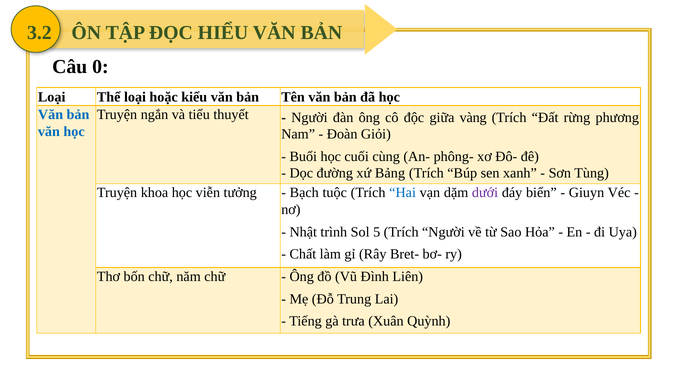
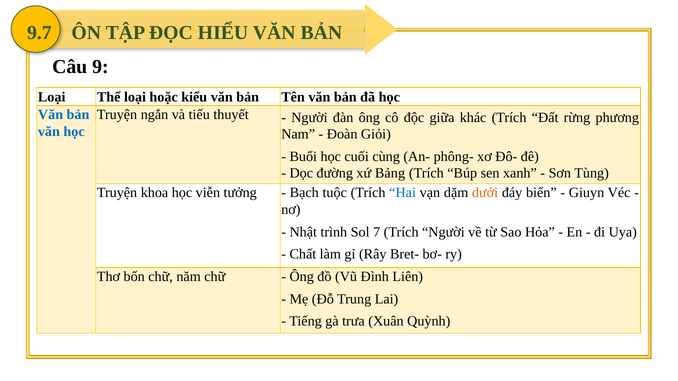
3.2: 3.2 -> 9.7
0: 0 -> 9
vàng: vàng -> khác
dưới colour: purple -> orange
5: 5 -> 7
